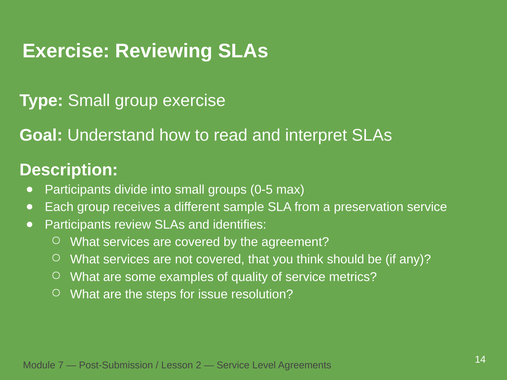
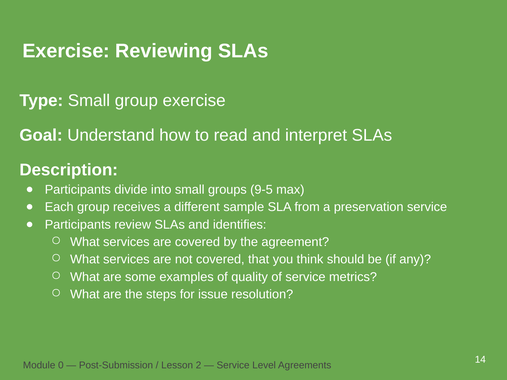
0-5: 0-5 -> 9-5
7: 7 -> 0
